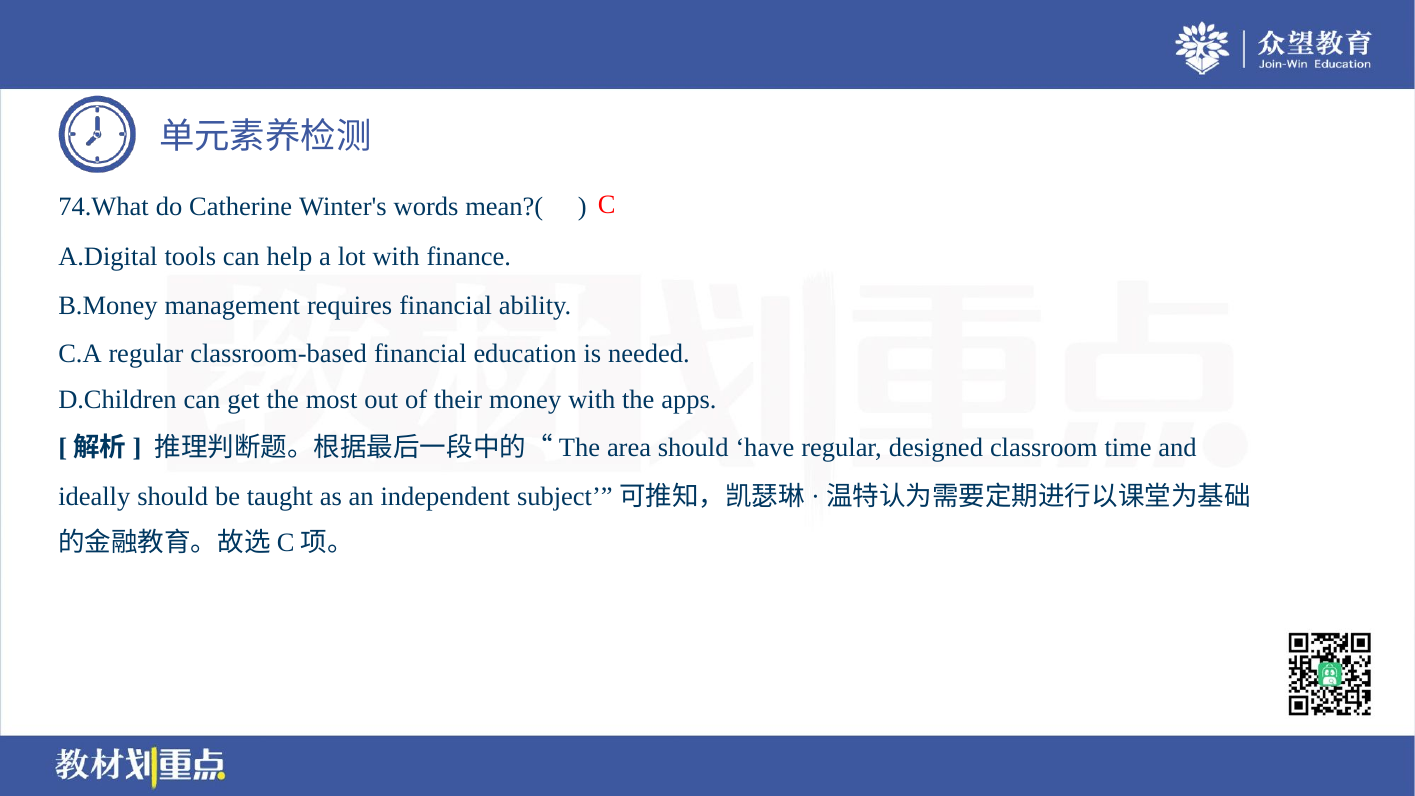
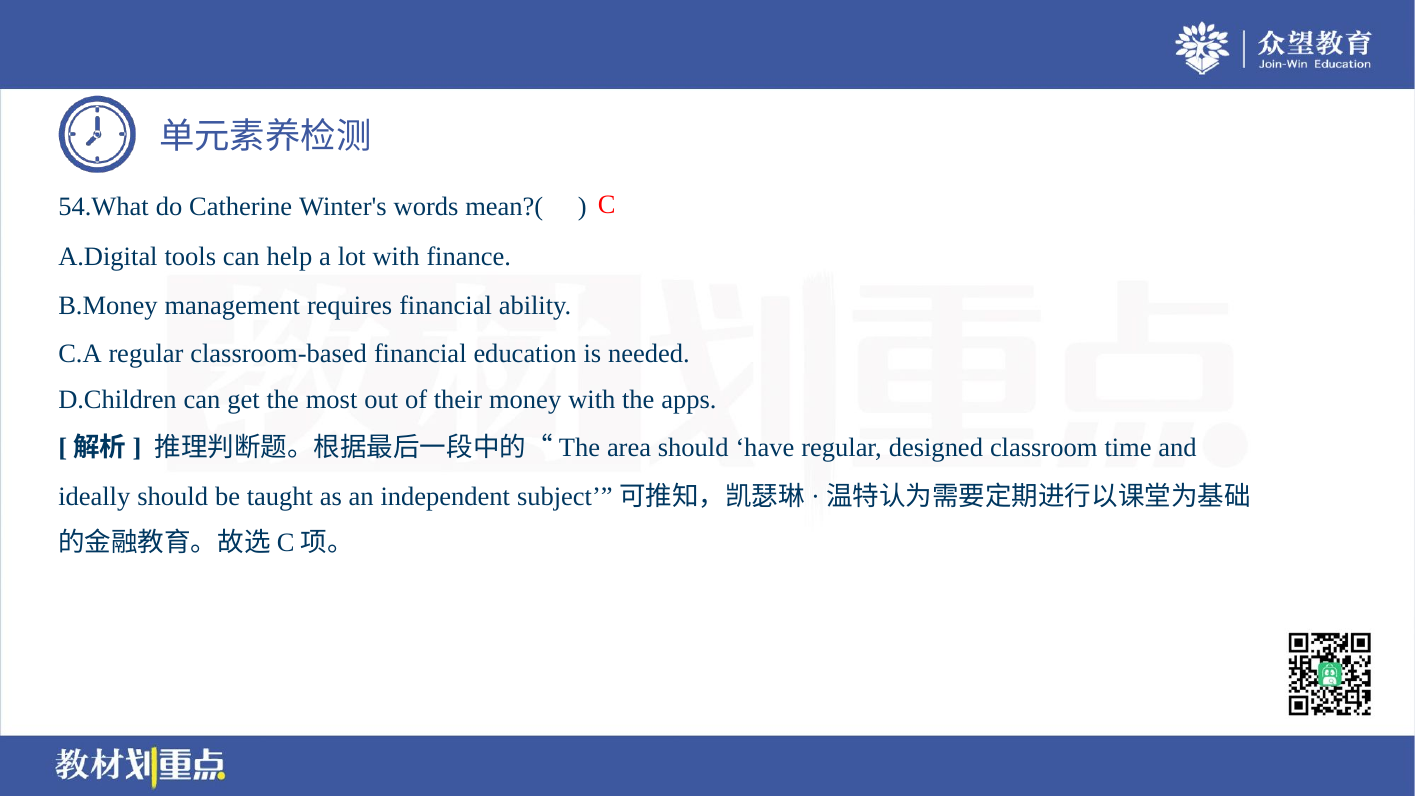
74.What: 74.What -> 54.What
